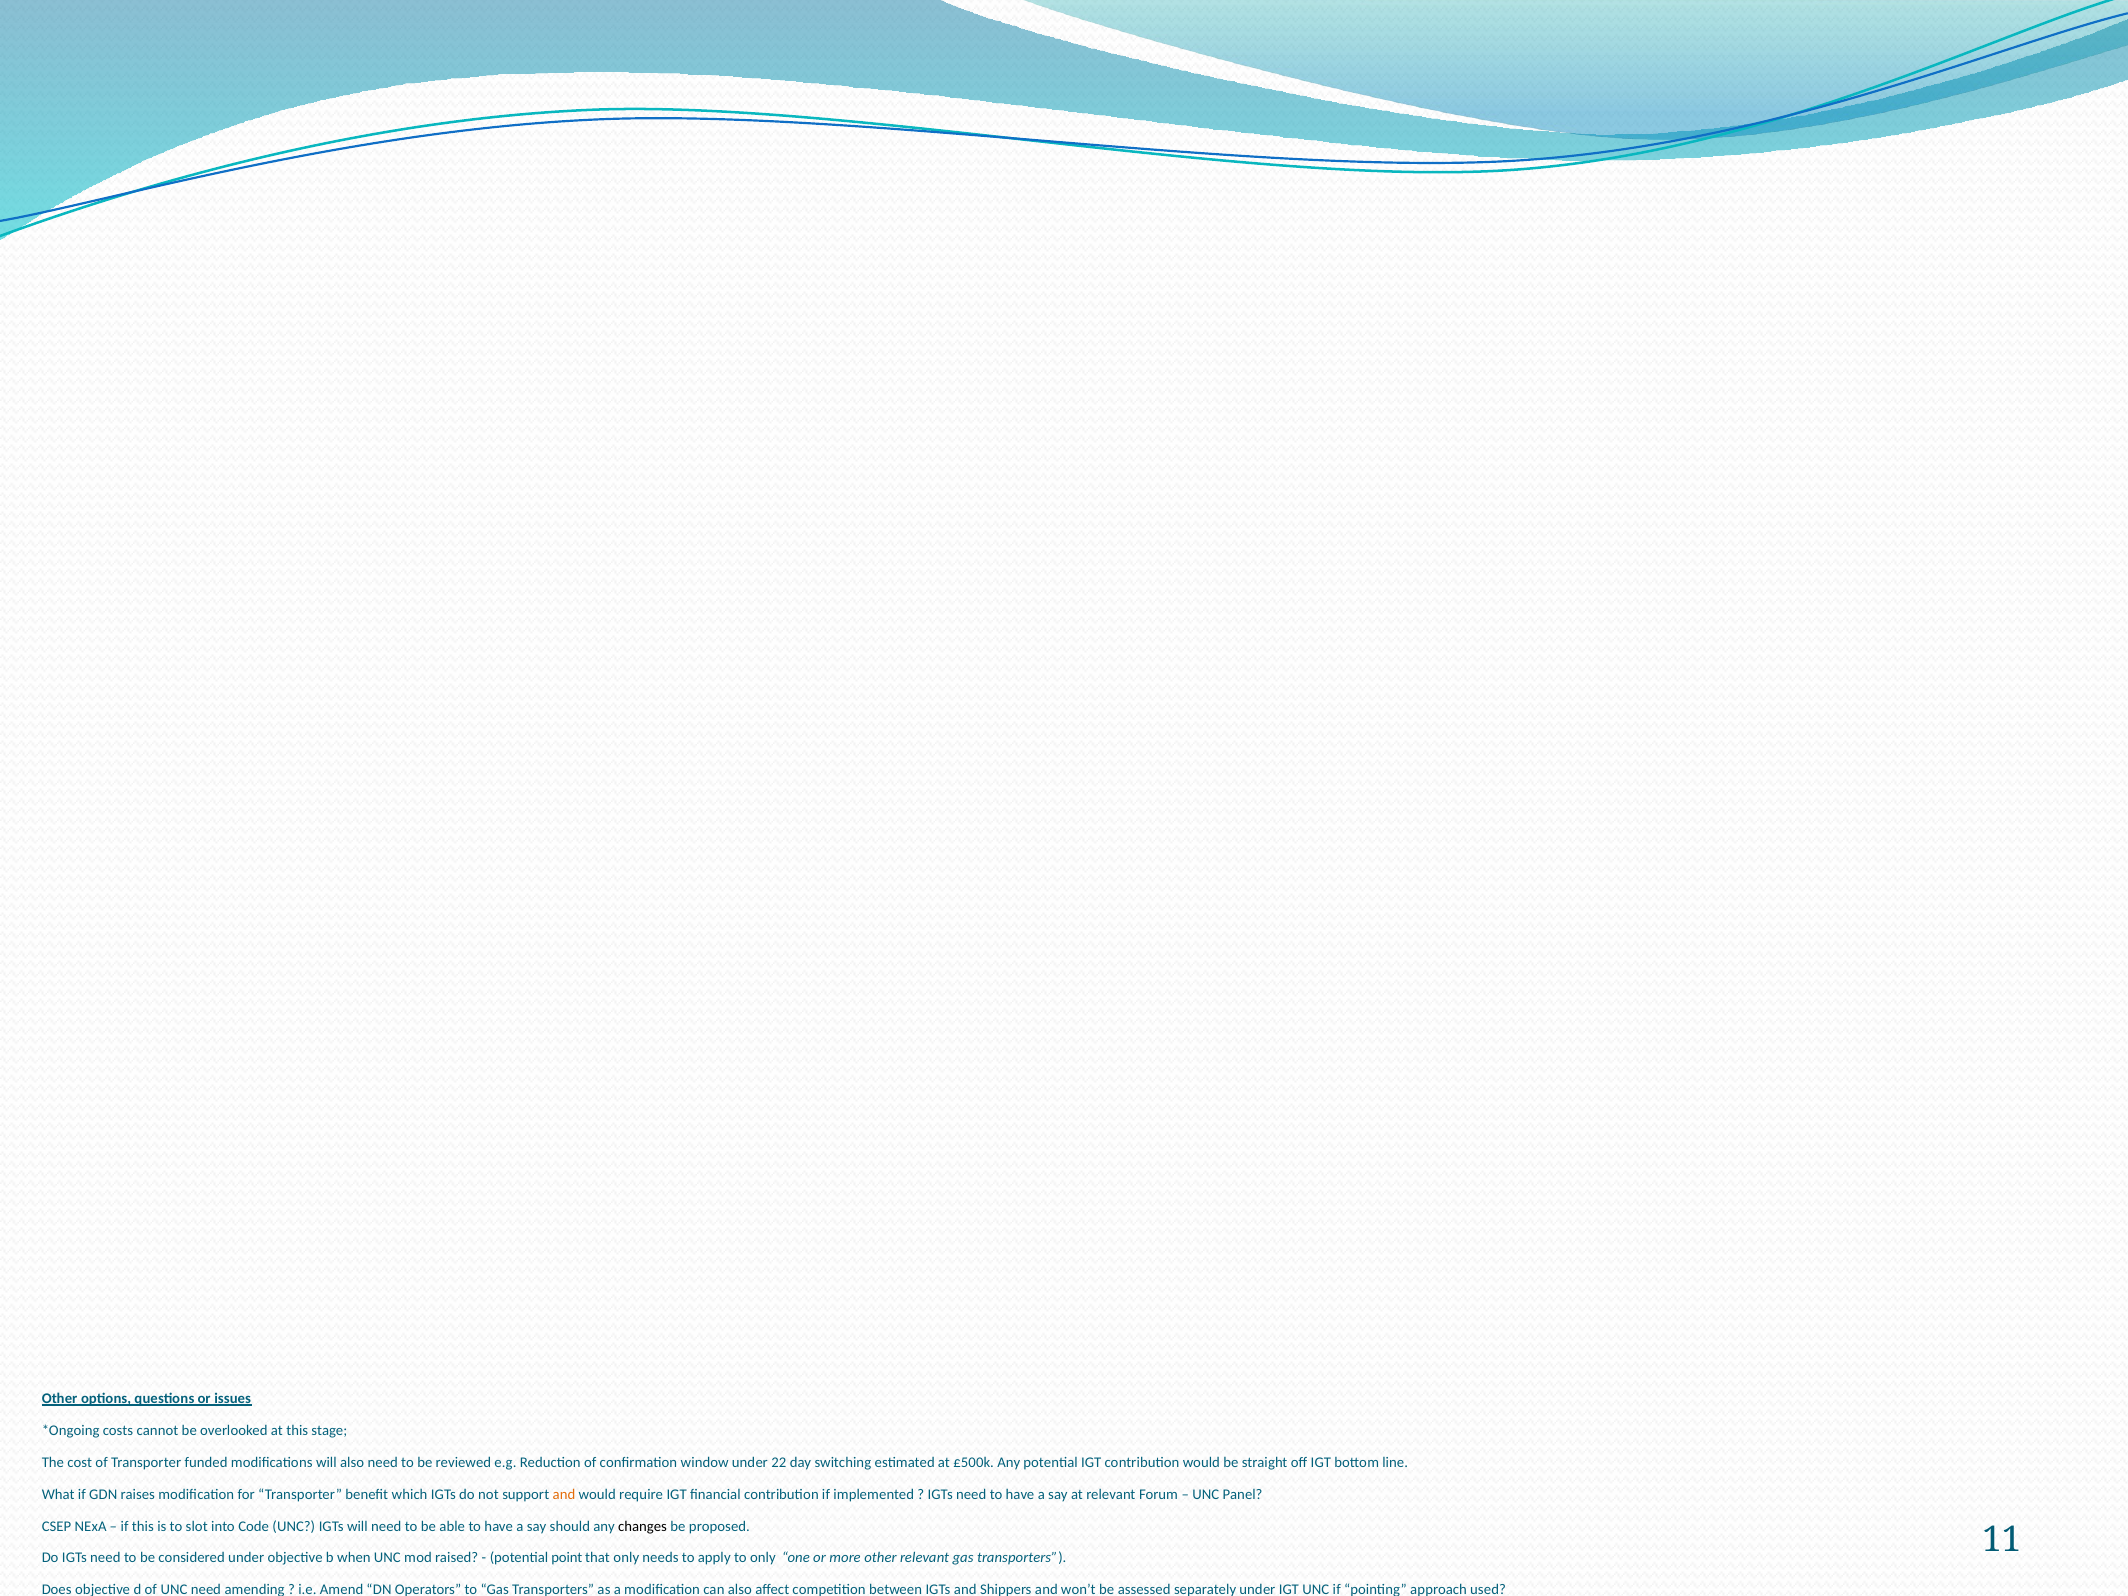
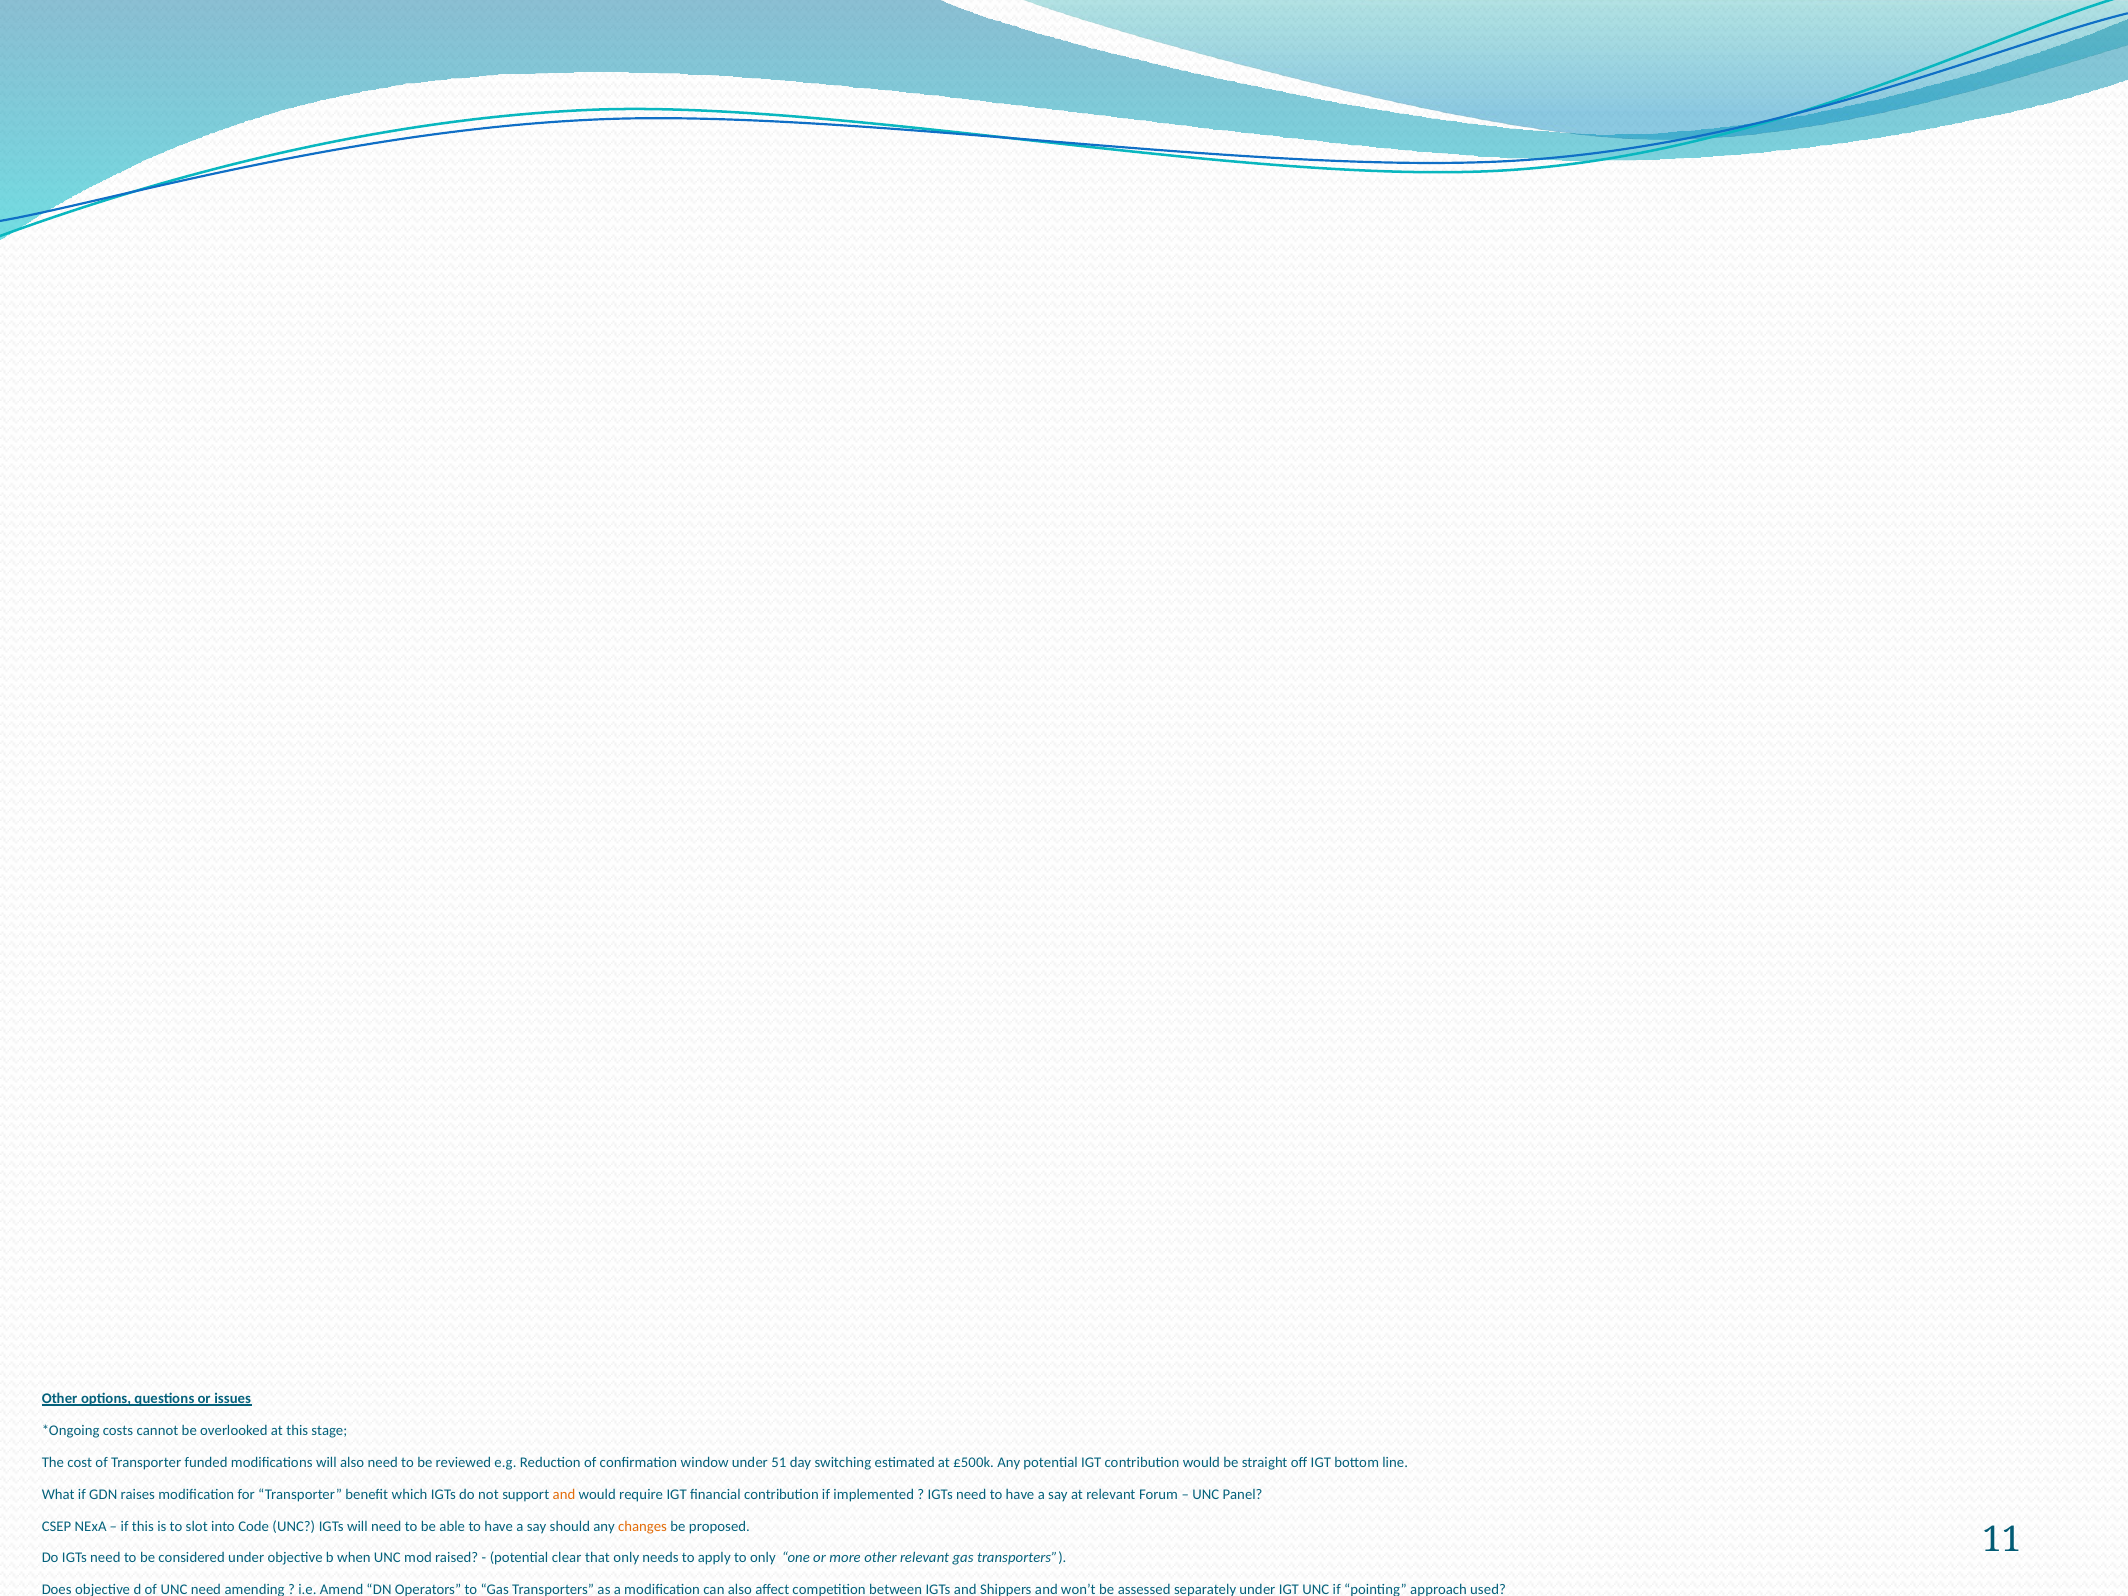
22: 22 -> 51
changes colour: black -> orange
point: point -> clear
